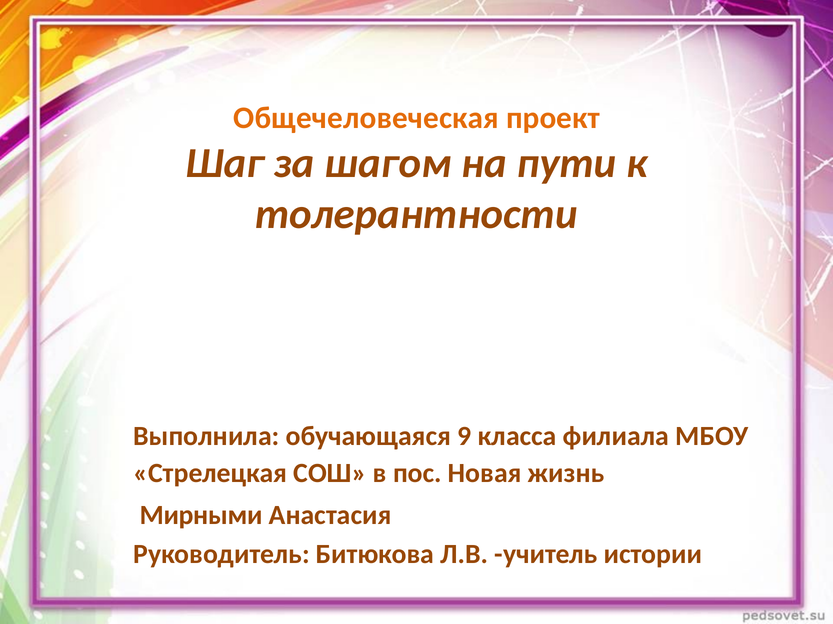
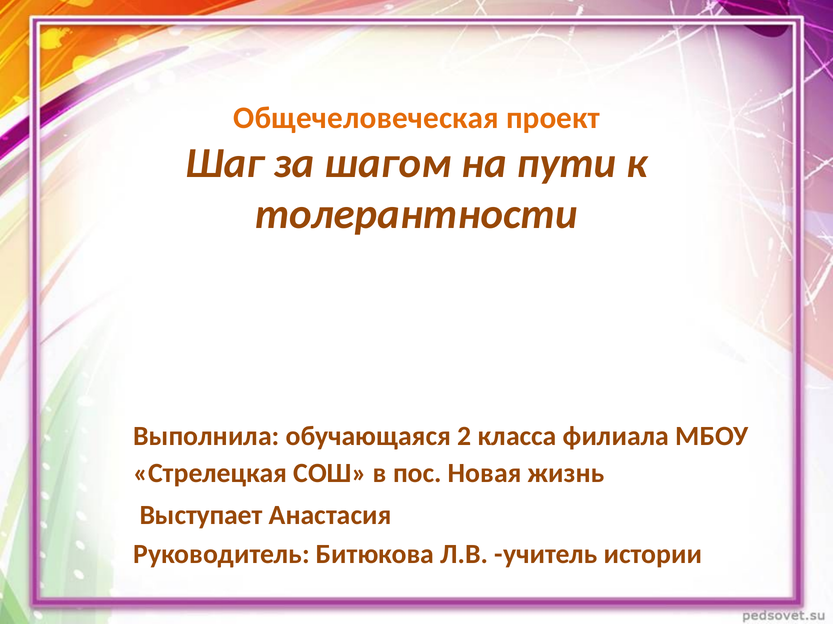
9: 9 -> 2
Мирными: Мирными -> Выступает
